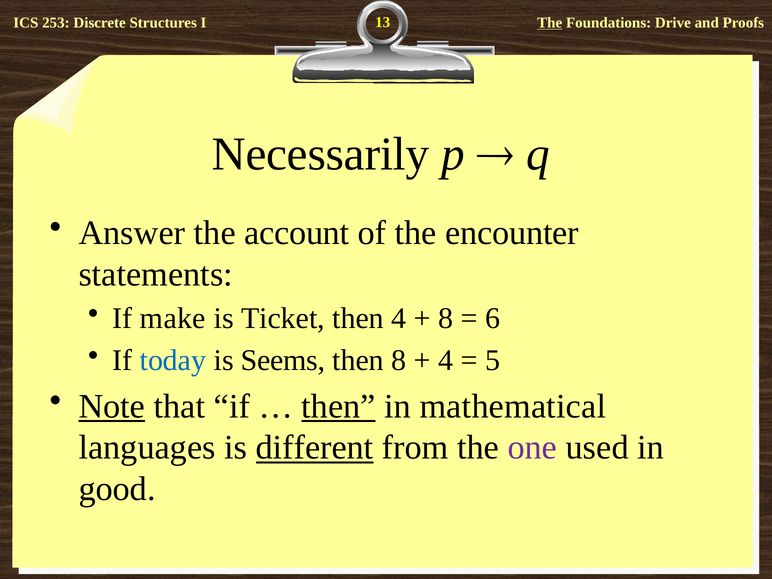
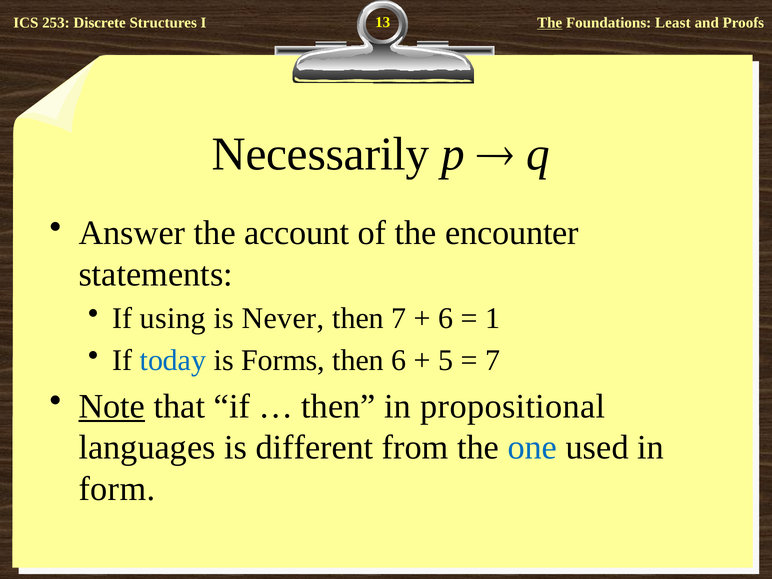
Drive: Drive -> Least
make: make -> using
Ticket: Ticket -> Never
then 4: 4 -> 7
8 at (446, 319): 8 -> 6
6: 6 -> 1
Seems: Seems -> Forms
then 8: 8 -> 6
4 at (446, 361): 4 -> 5
5 at (493, 361): 5 -> 7
then at (339, 406) underline: present -> none
mathematical: mathematical -> propositional
different underline: present -> none
one colour: purple -> blue
good: good -> form
